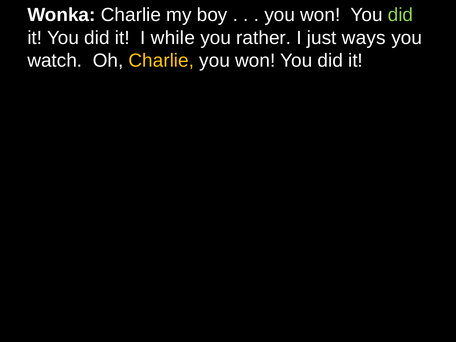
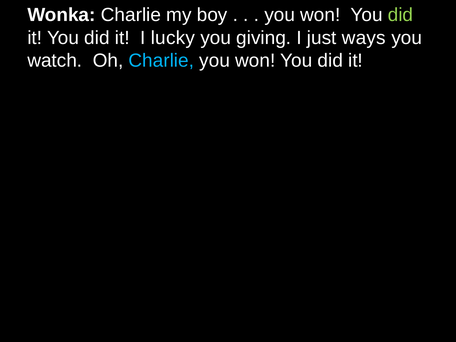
while: while -> lucky
rather: rather -> giving
Charlie at (161, 61) colour: yellow -> light blue
